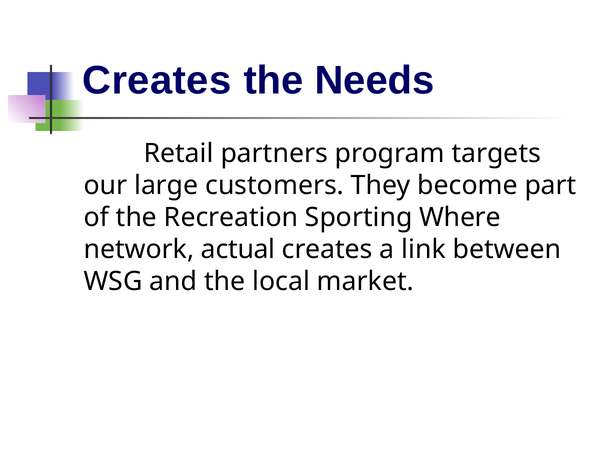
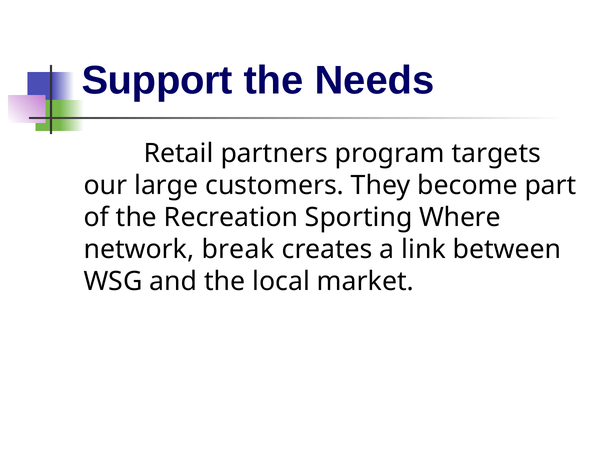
Creates at (157, 81): Creates -> Support
actual: actual -> break
